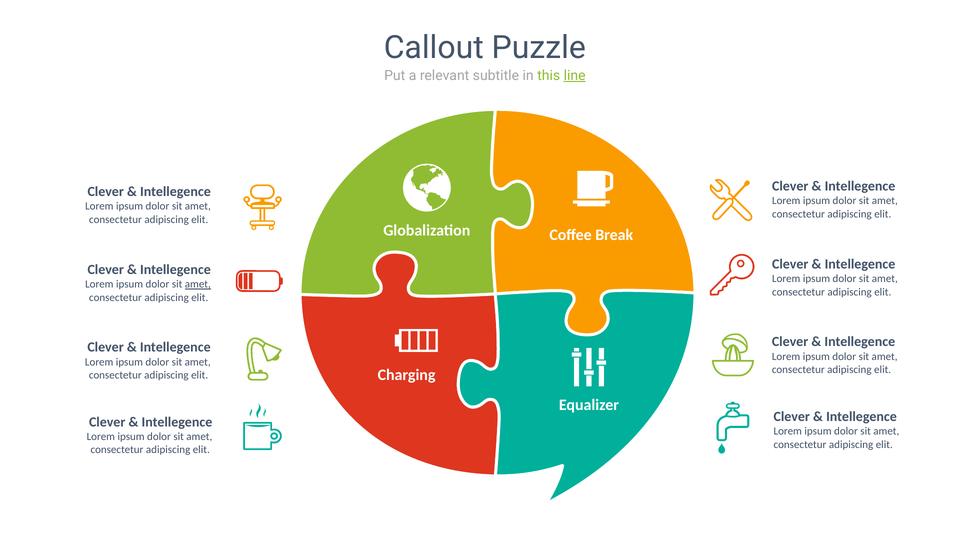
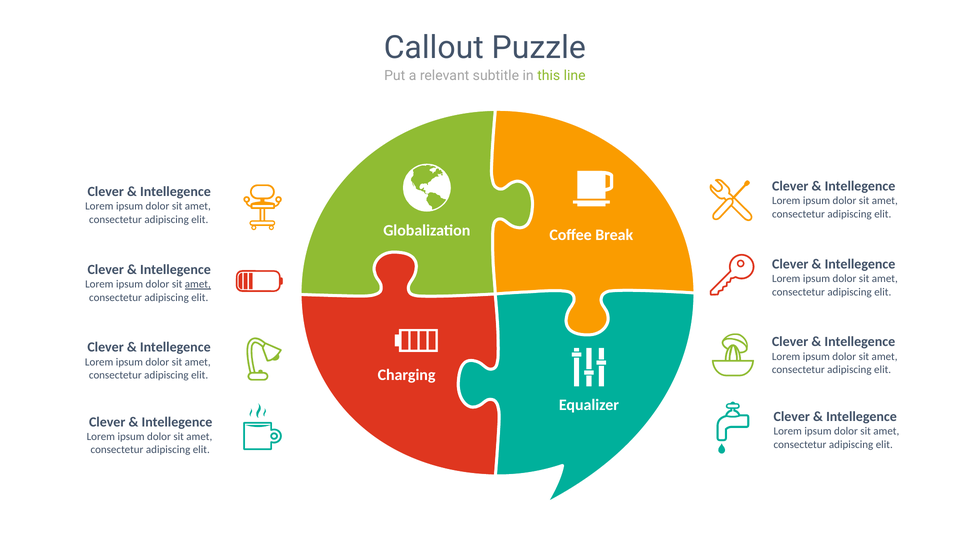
line underline: present -> none
